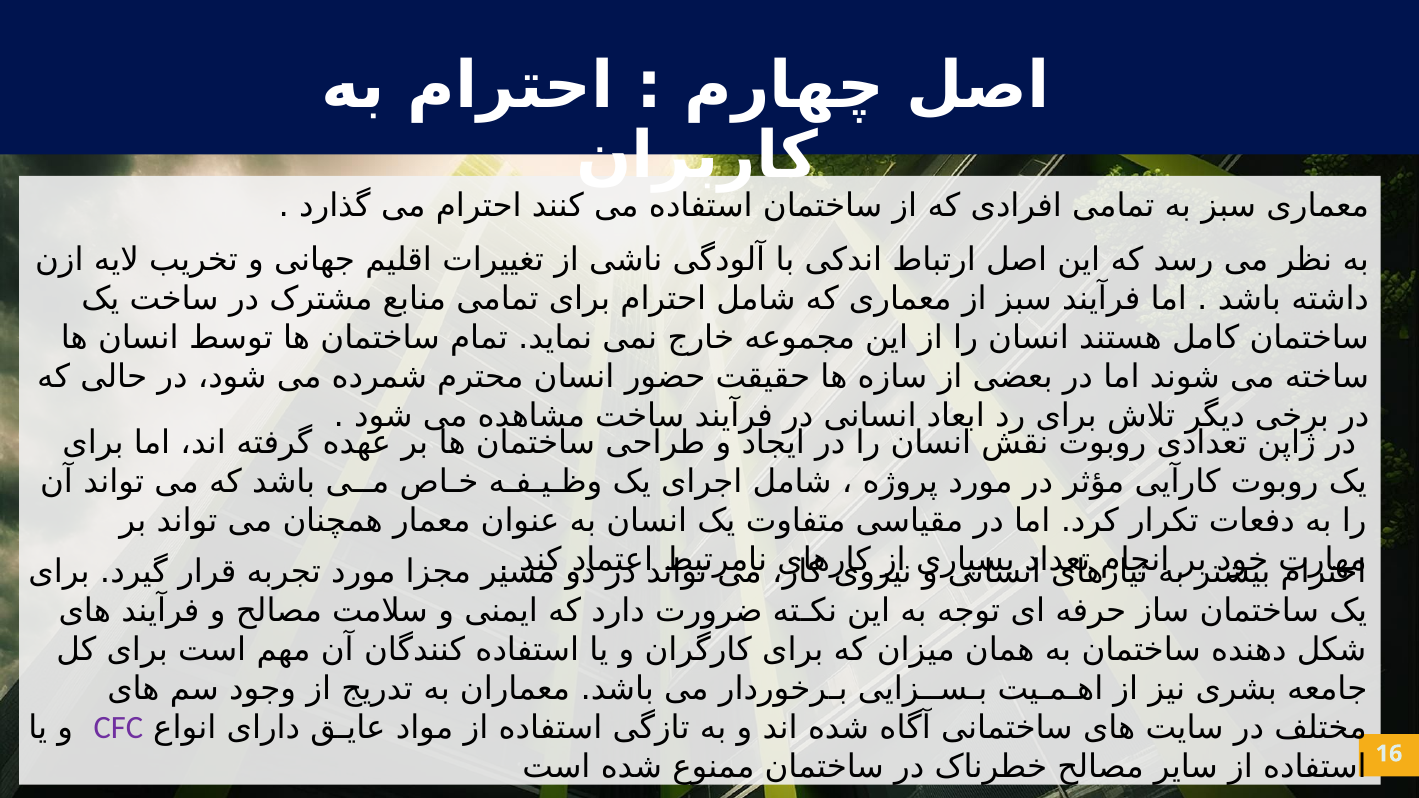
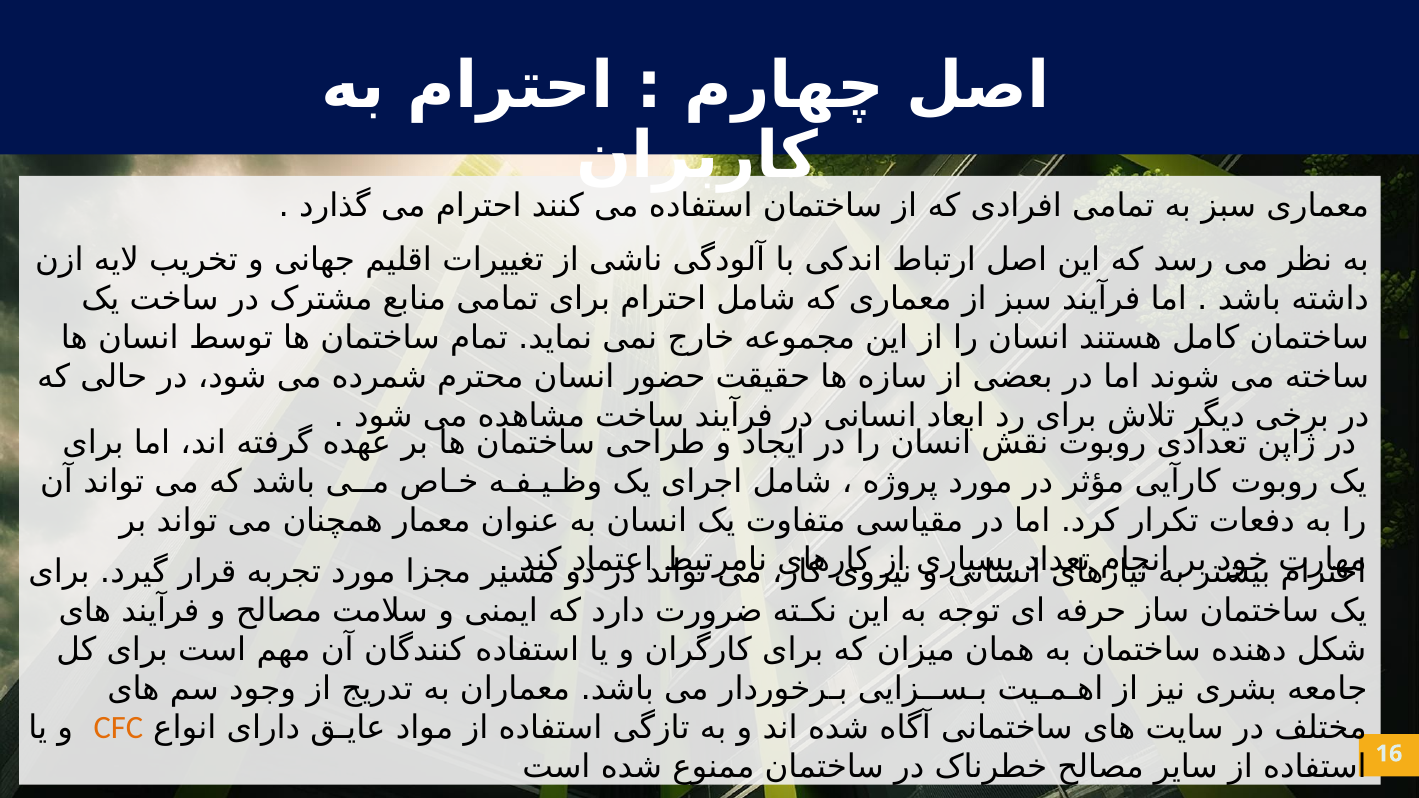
CFC colour: purple -> orange
